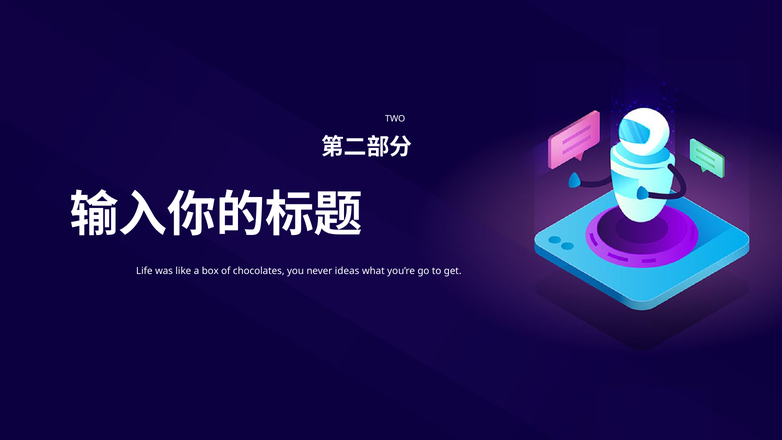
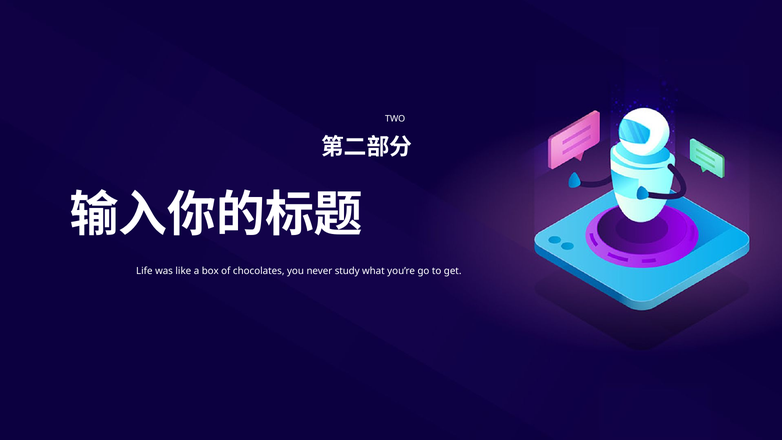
ideas: ideas -> study
